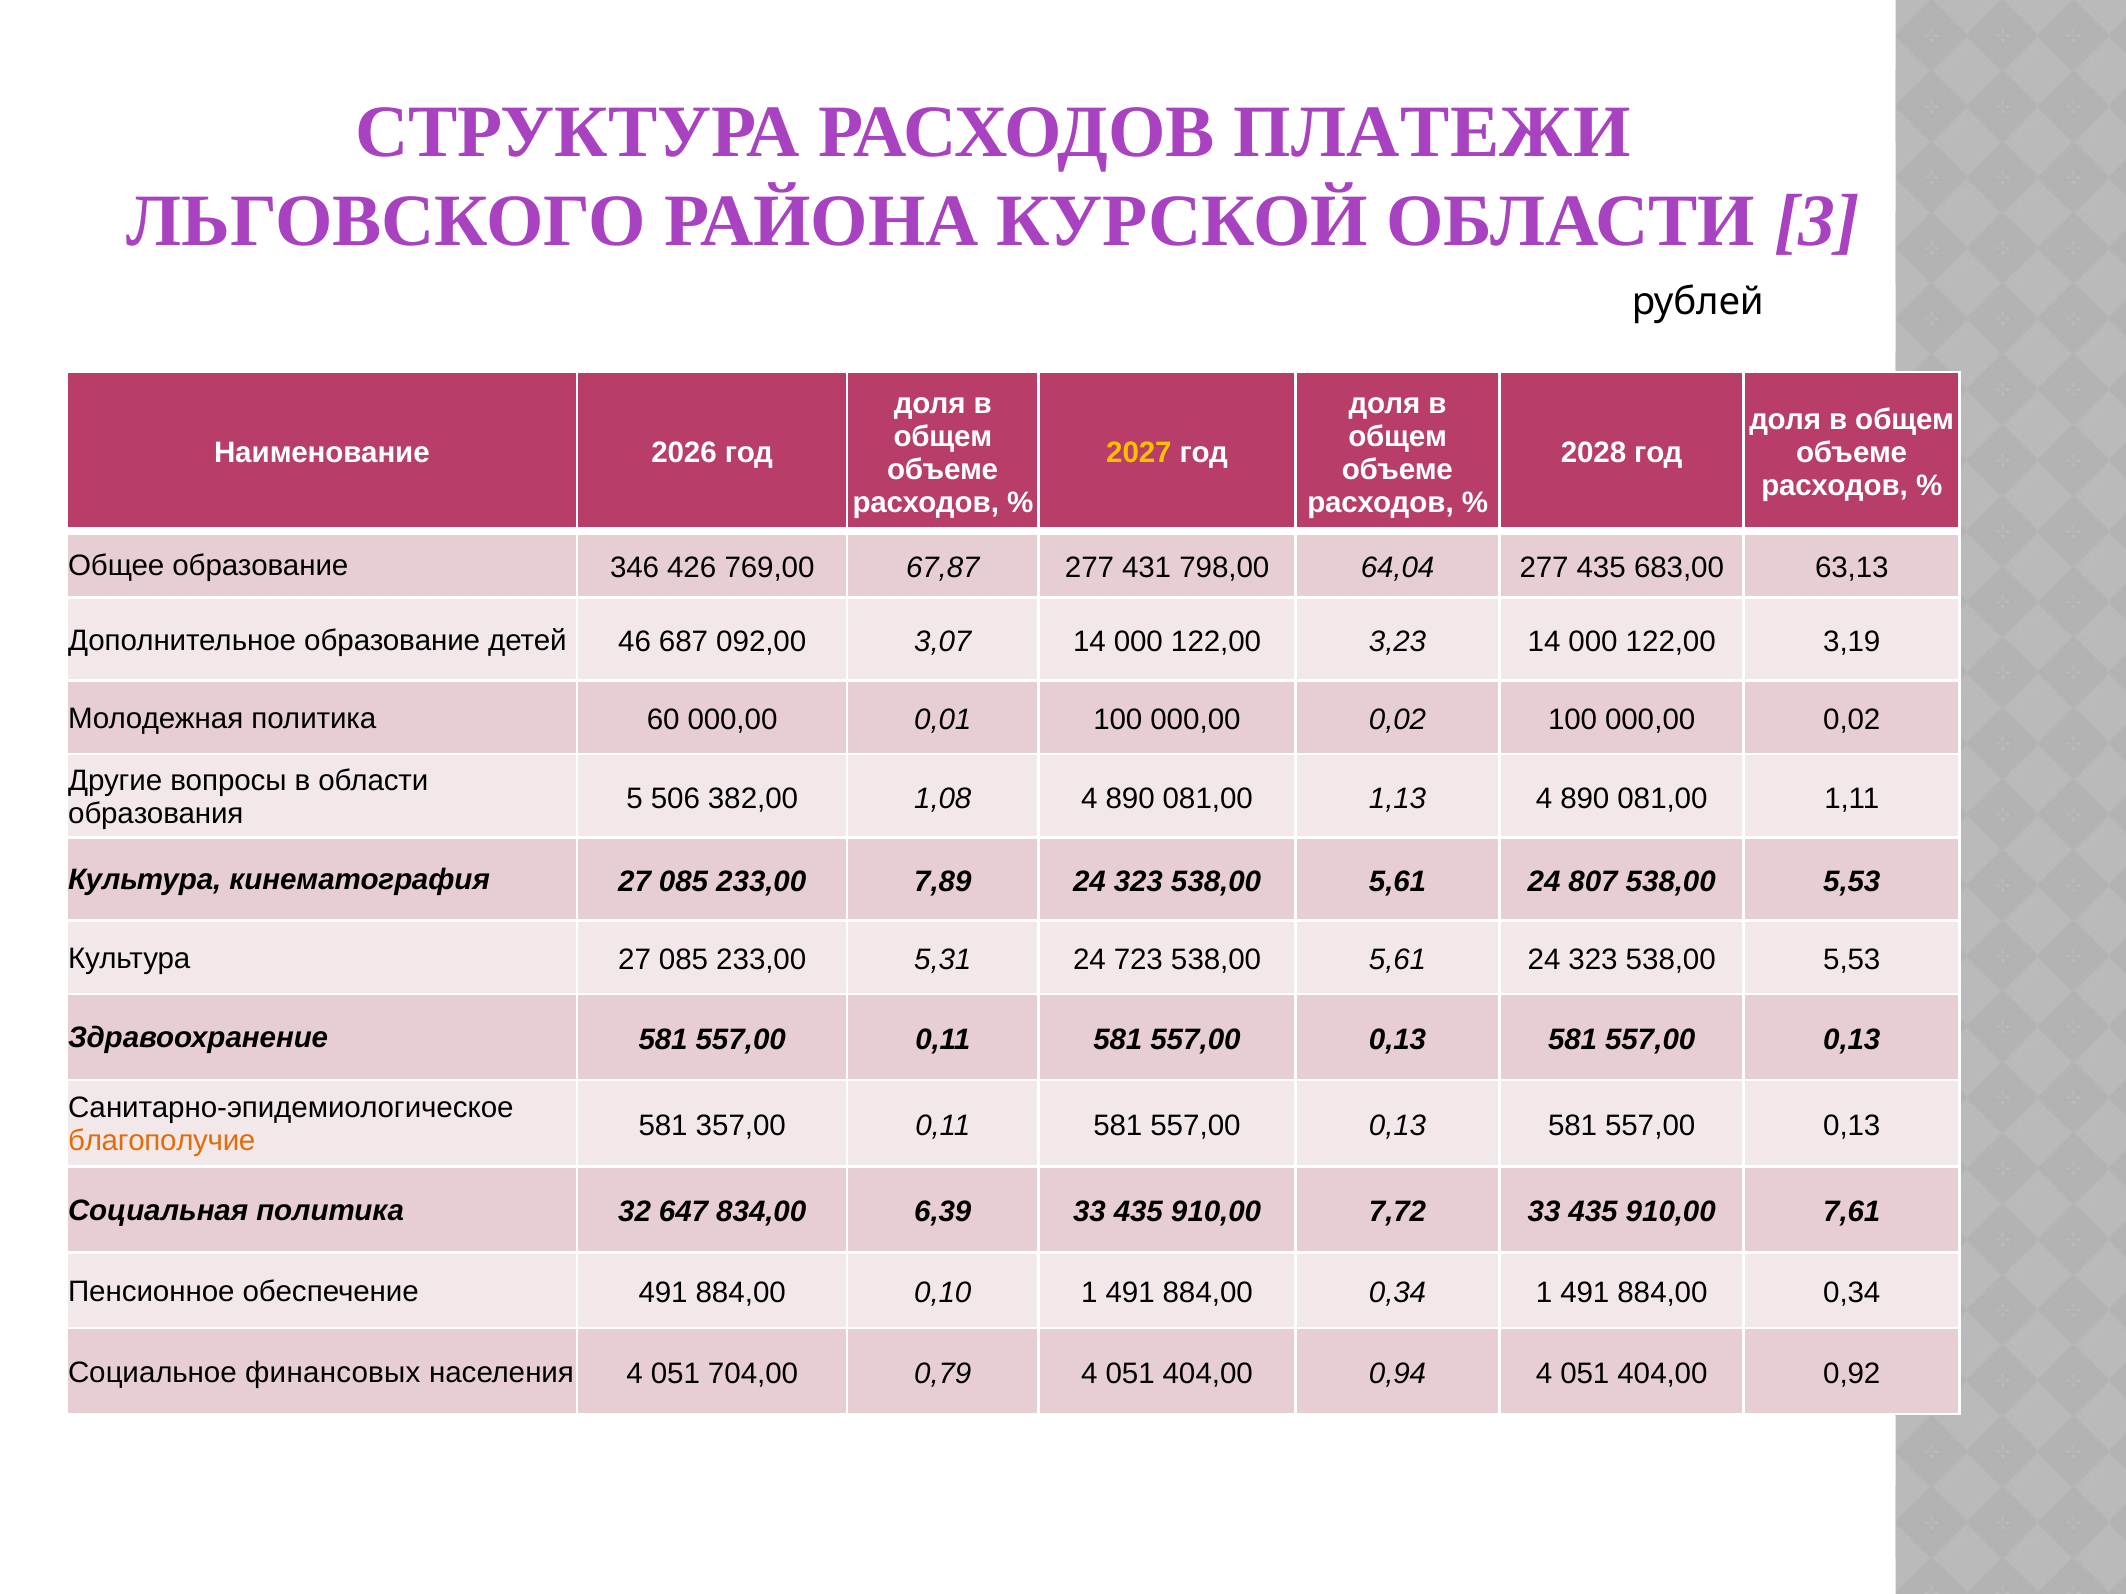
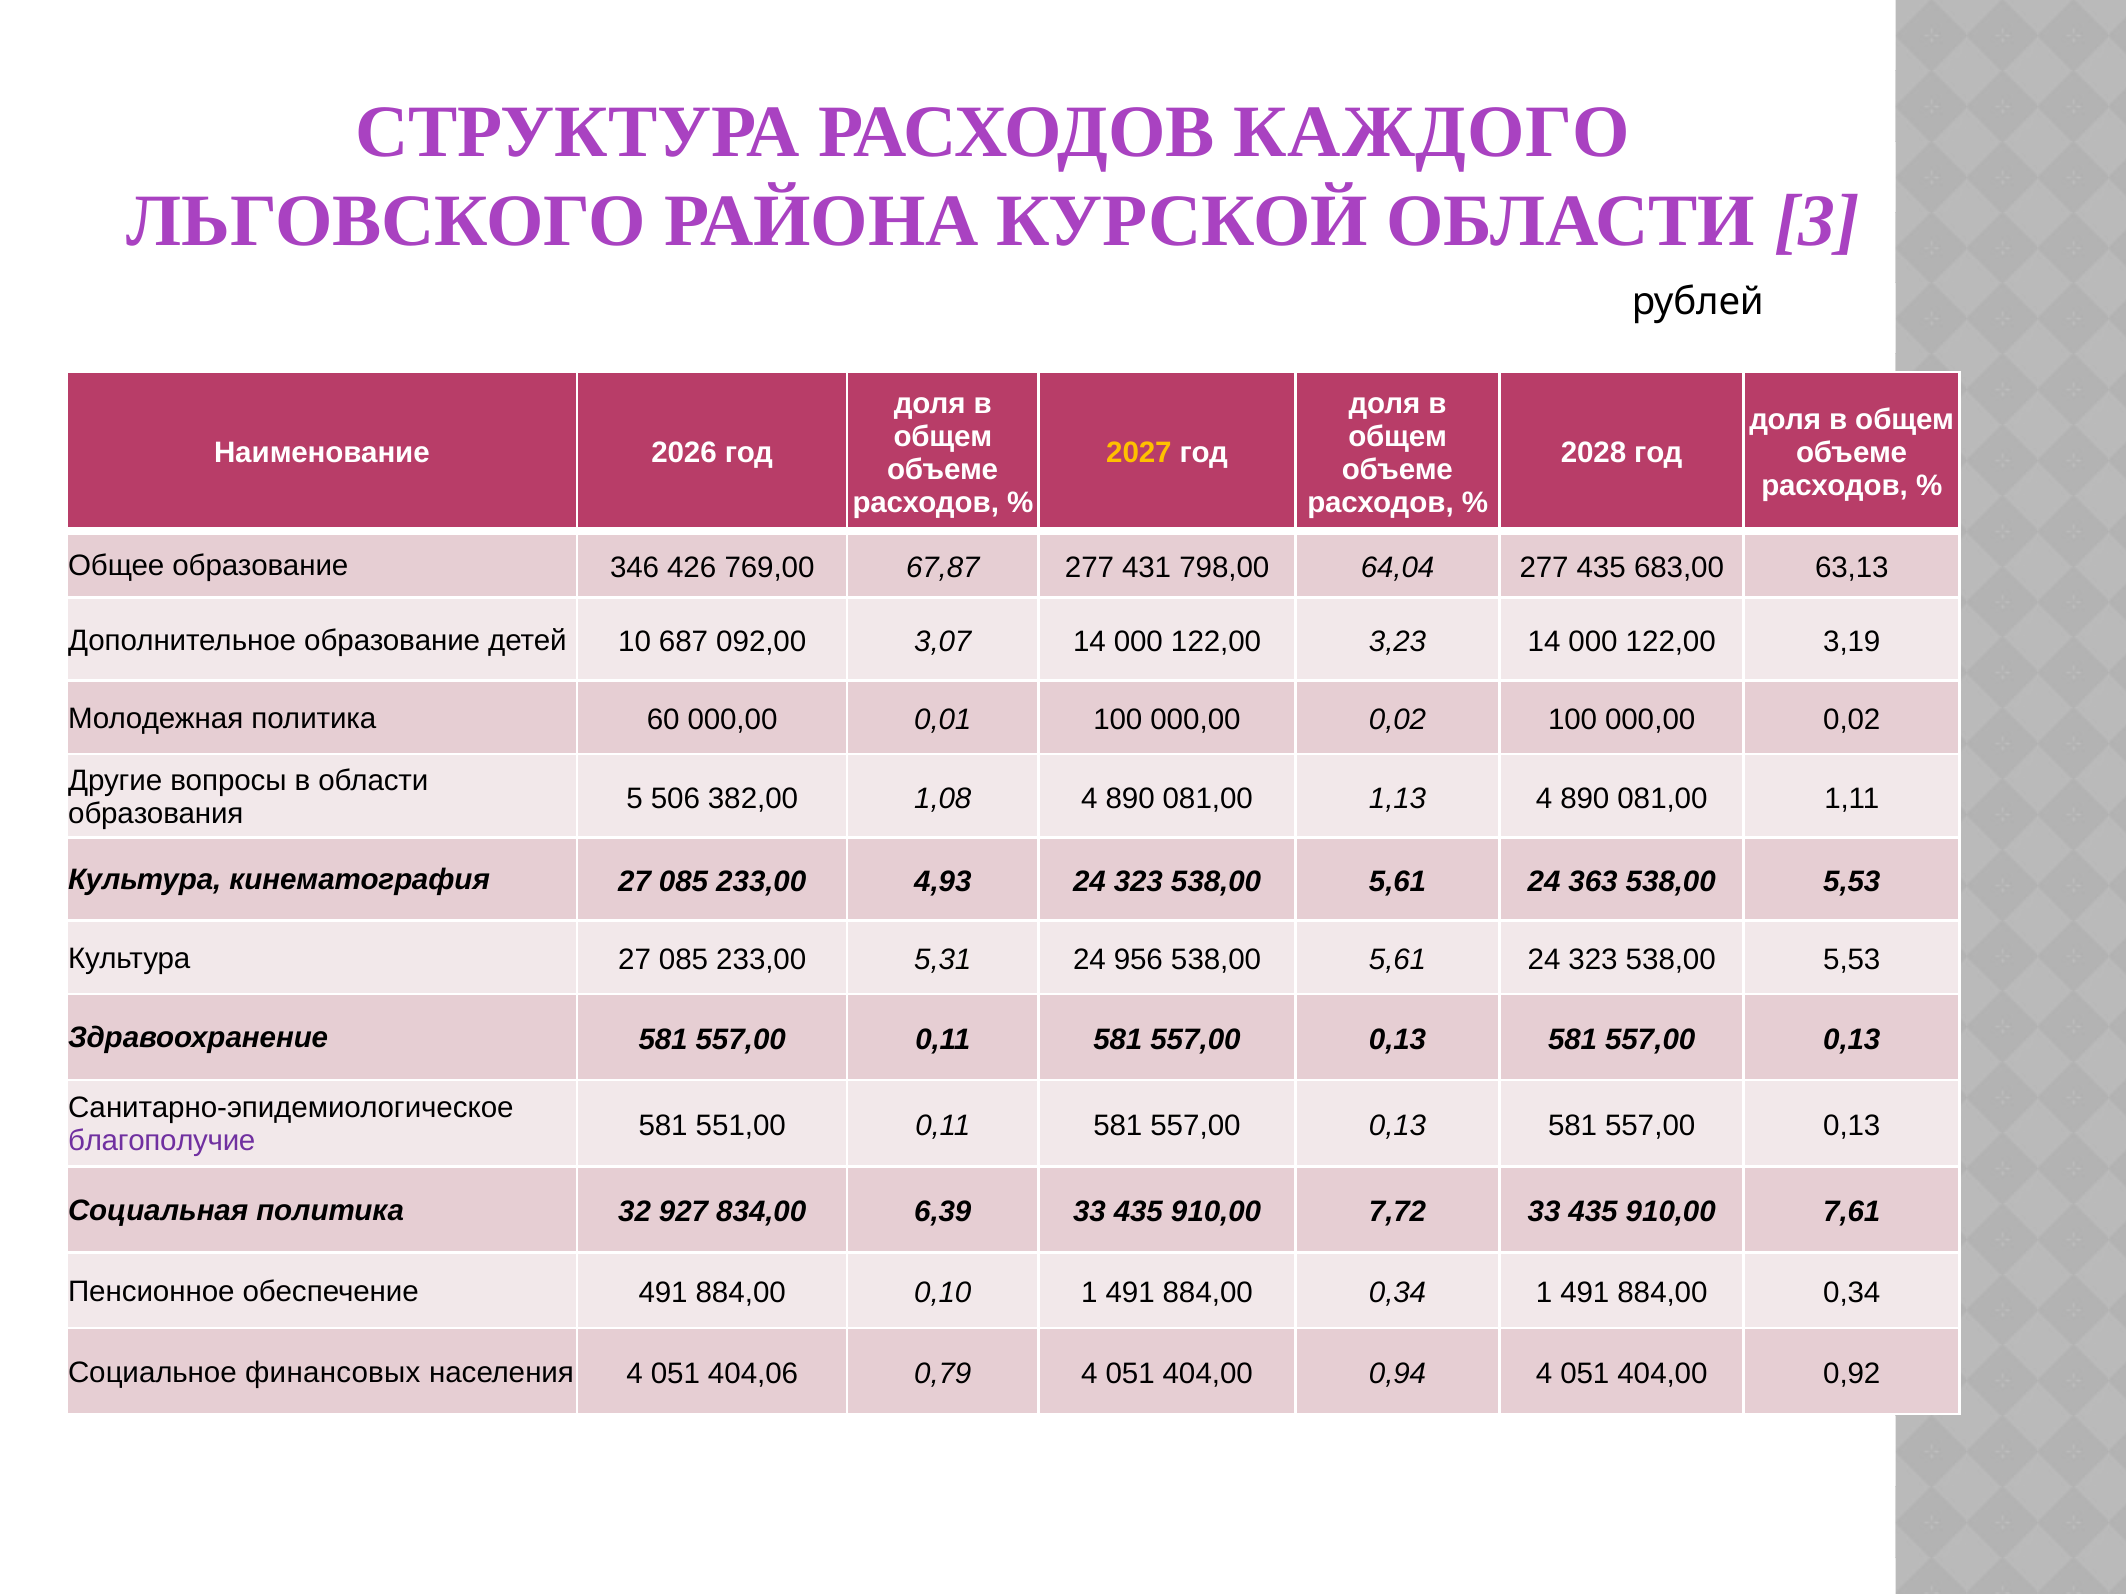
ПЛАТЕЖИ: ПЛАТЕЖИ -> КАЖДОГО
46: 46 -> 10
7,89: 7,89 -> 4,93
807: 807 -> 363
723: 723 -> 956
357,00: 357,00 -> 551,00
благополучие colour: orange -> purple
647: 647 -> 927
704,00: 704,00 -> 404,06
